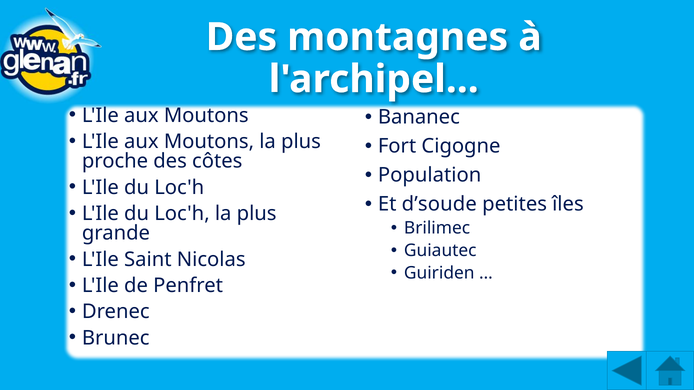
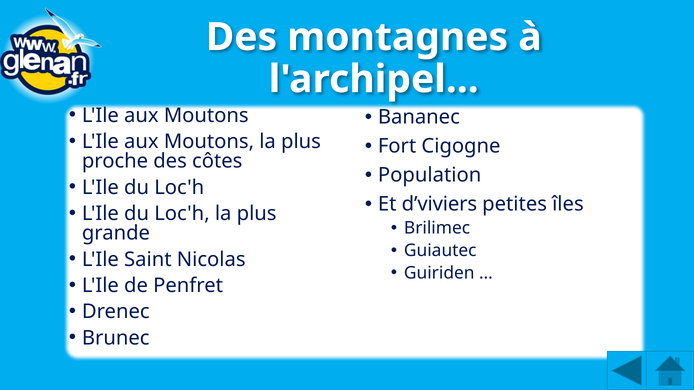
d’soude: d’soude -> d’viviers
